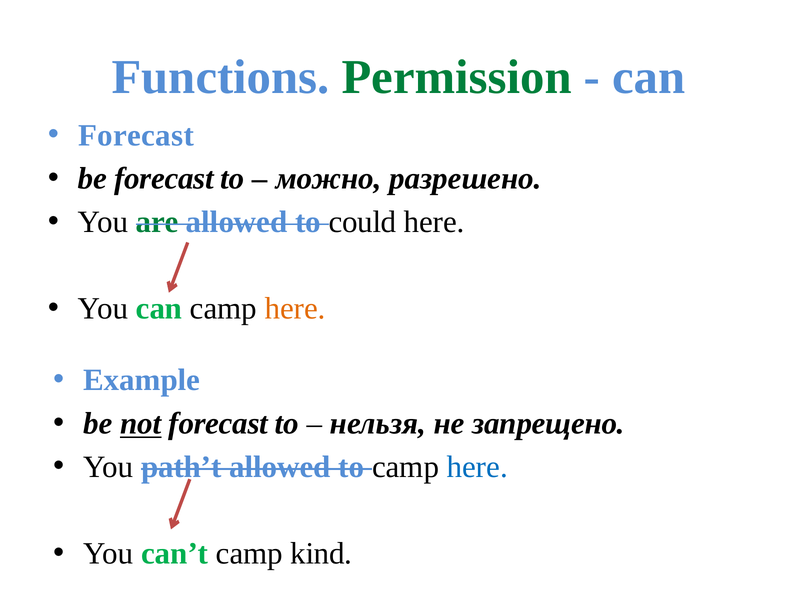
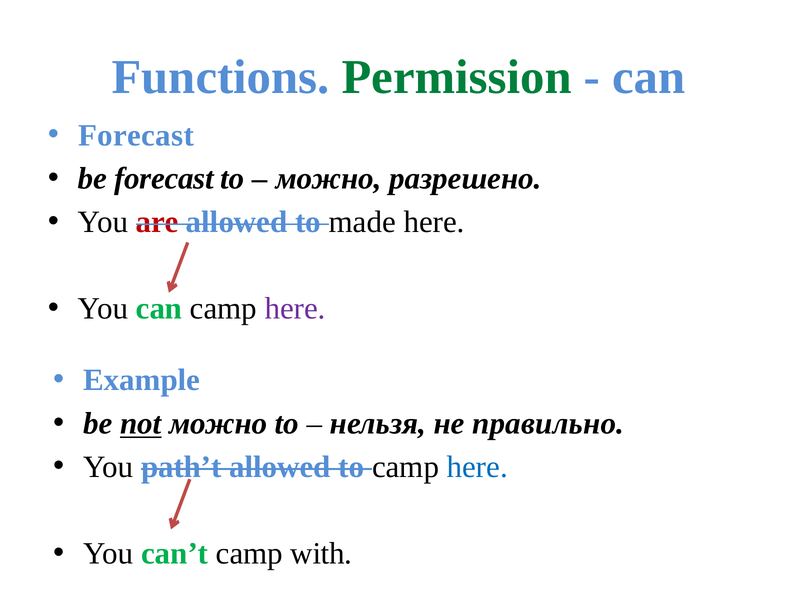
are colour: green -> red
could: could -> made
here at (295, 309) colour: orange -> purple
not forecast: forecast -> можно
запрещено: запрещено -> правильно
kind: kind -> with
